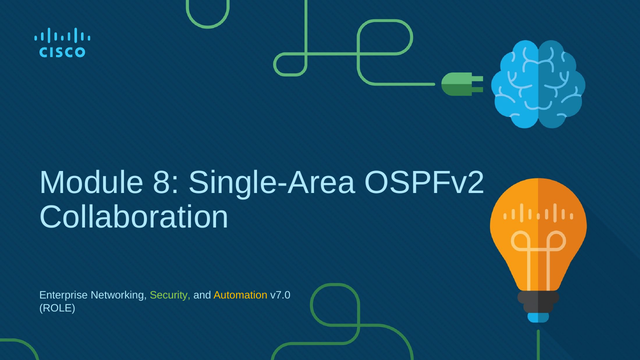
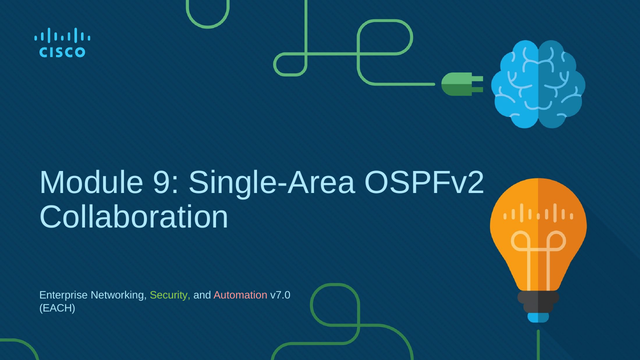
8: 8 -> 9
Automation colour: yellow -> pink
ROLE: ROLE -> EACH
